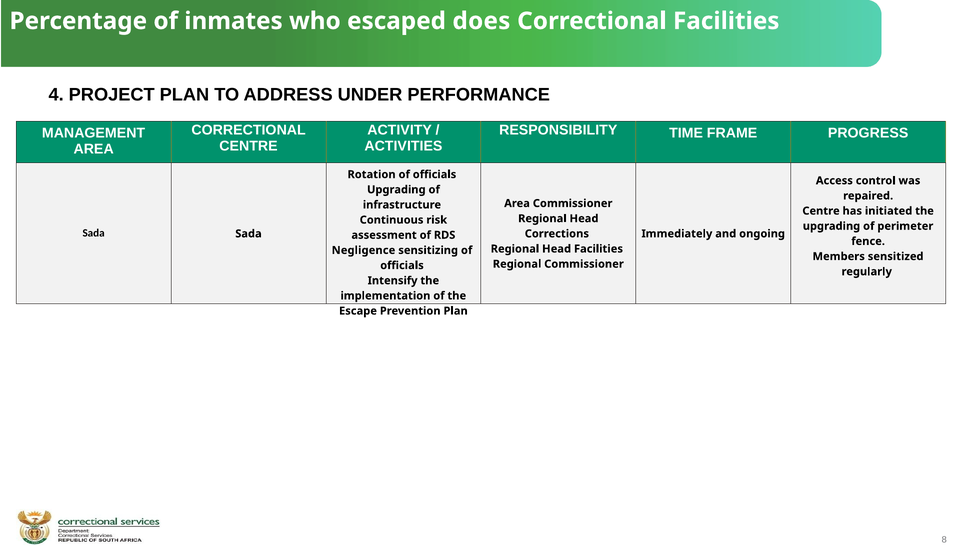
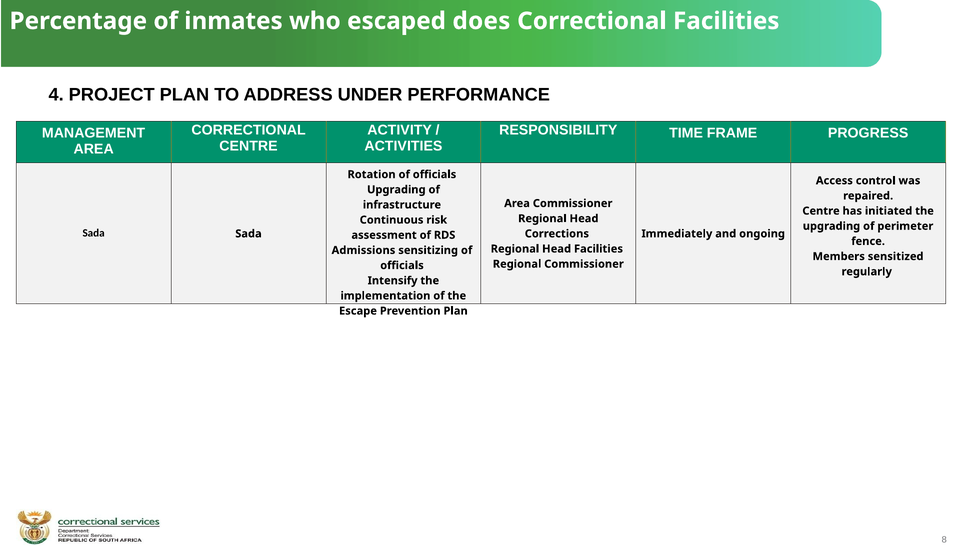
Negligence: Negligence -> Admissions
